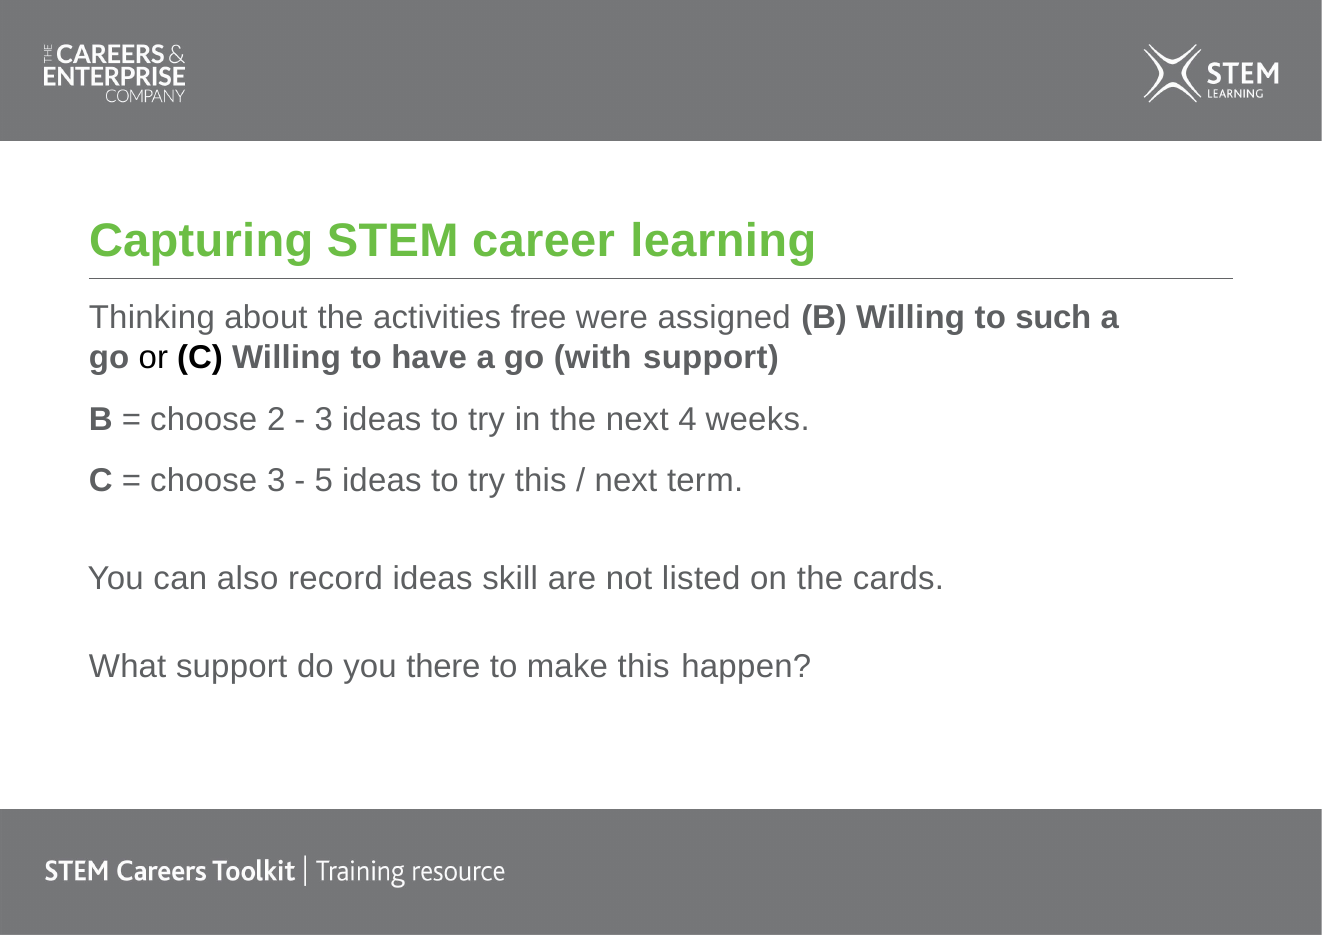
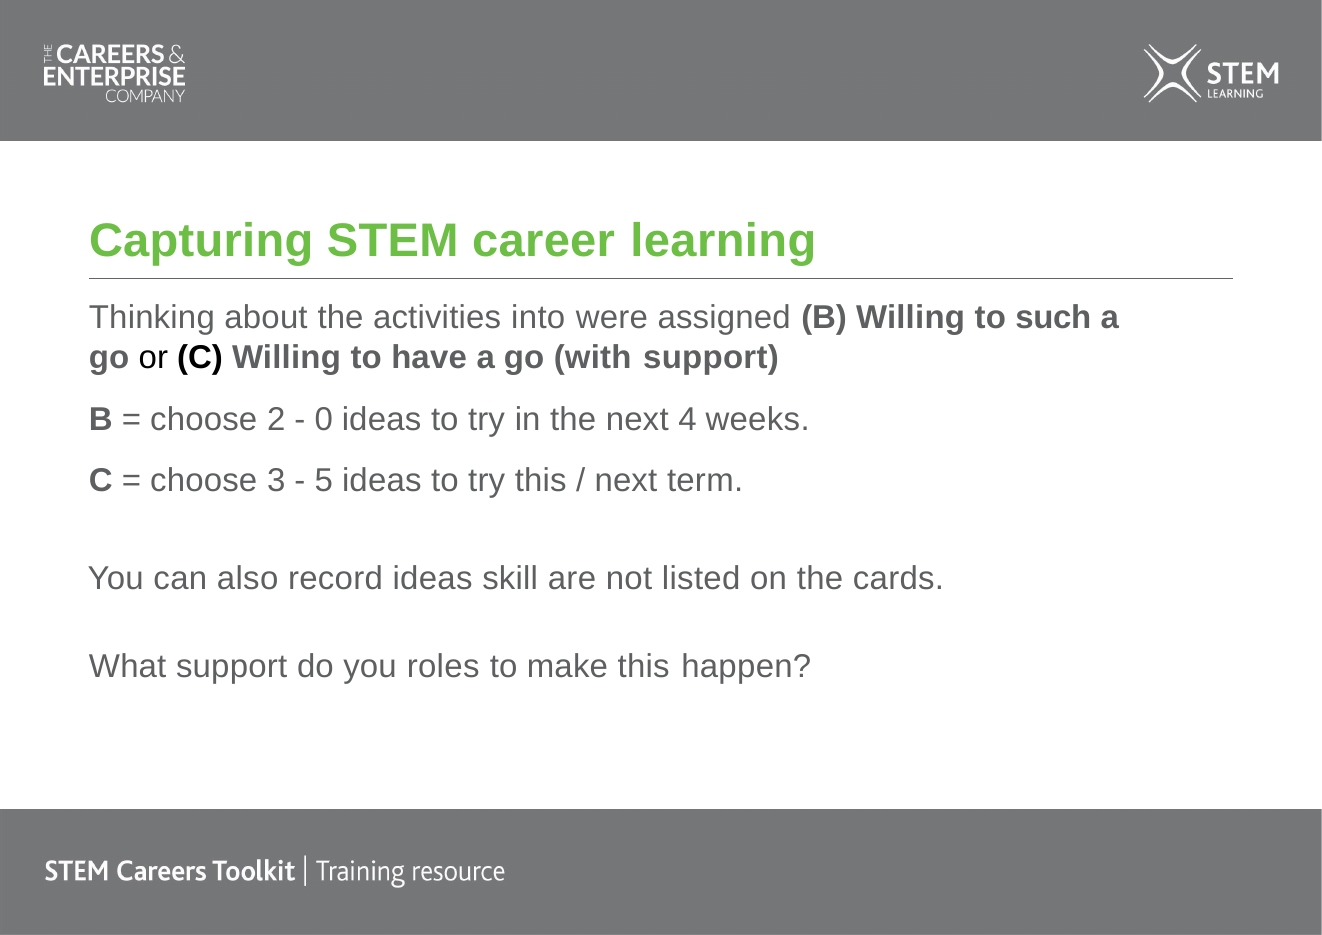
free: free -> into
3 at (324, 419): 3 -> 0
there: there -> roles
